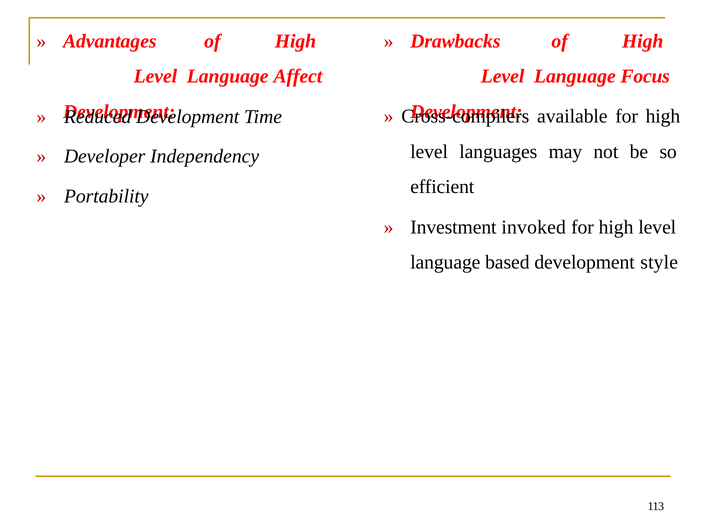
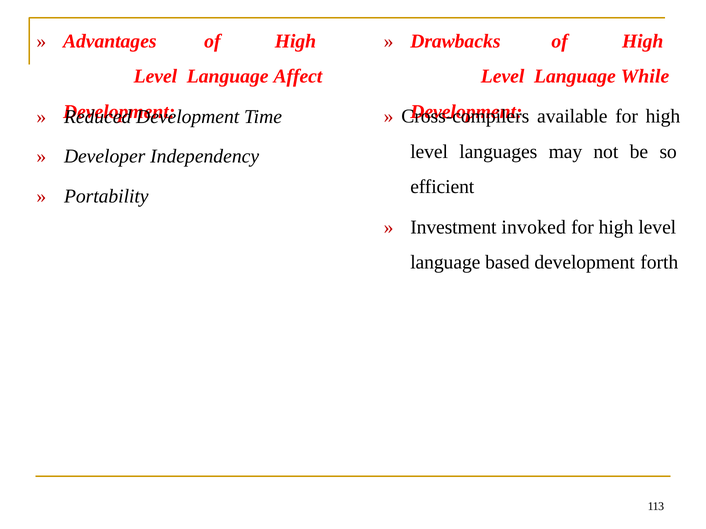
Focus: Focus -> While
style: style -> forth
